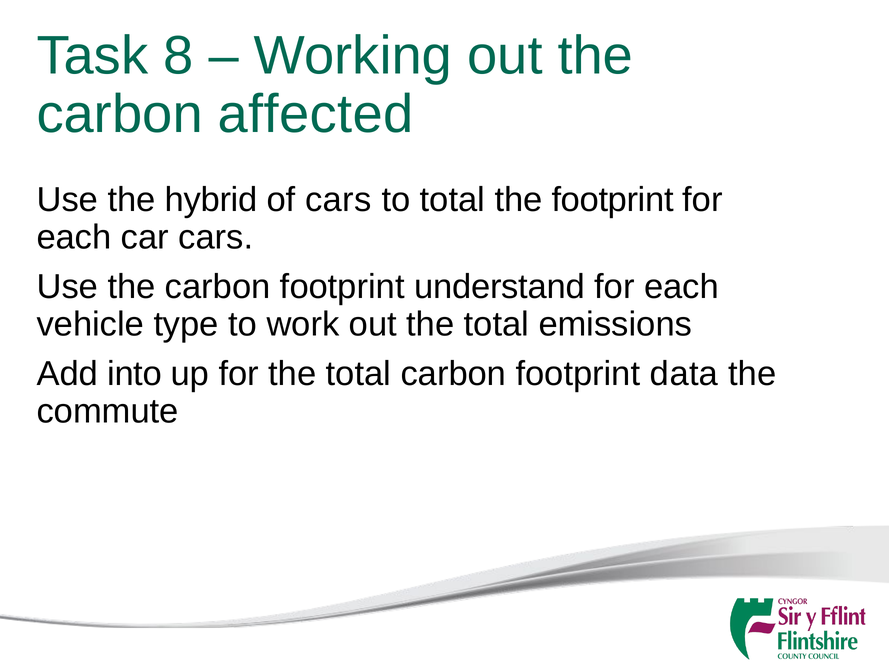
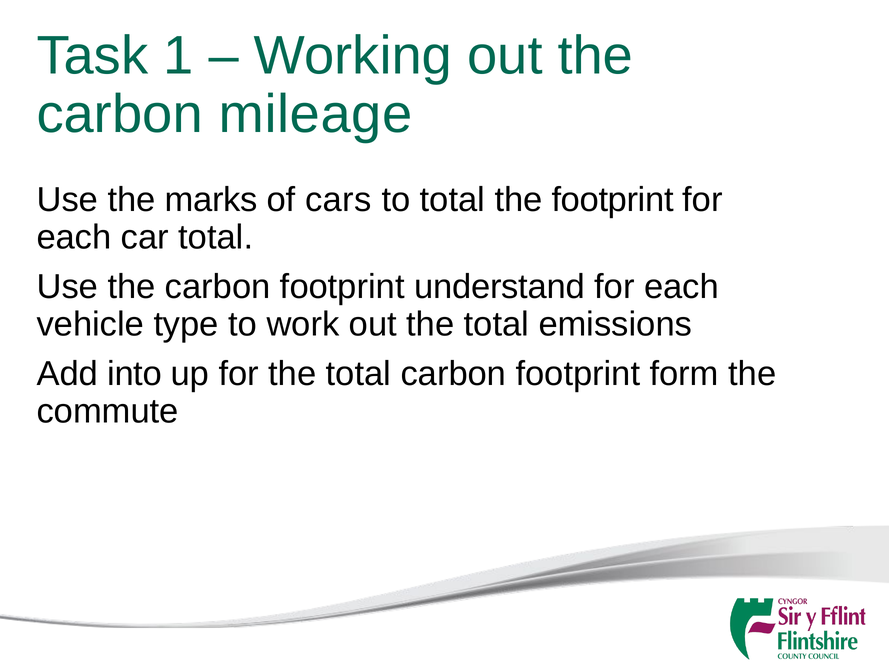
8: 8 -> 1
affected: affected -> mileage
hybrid: hybrid -> marks
car cars: cars -> total
data: data -> form
